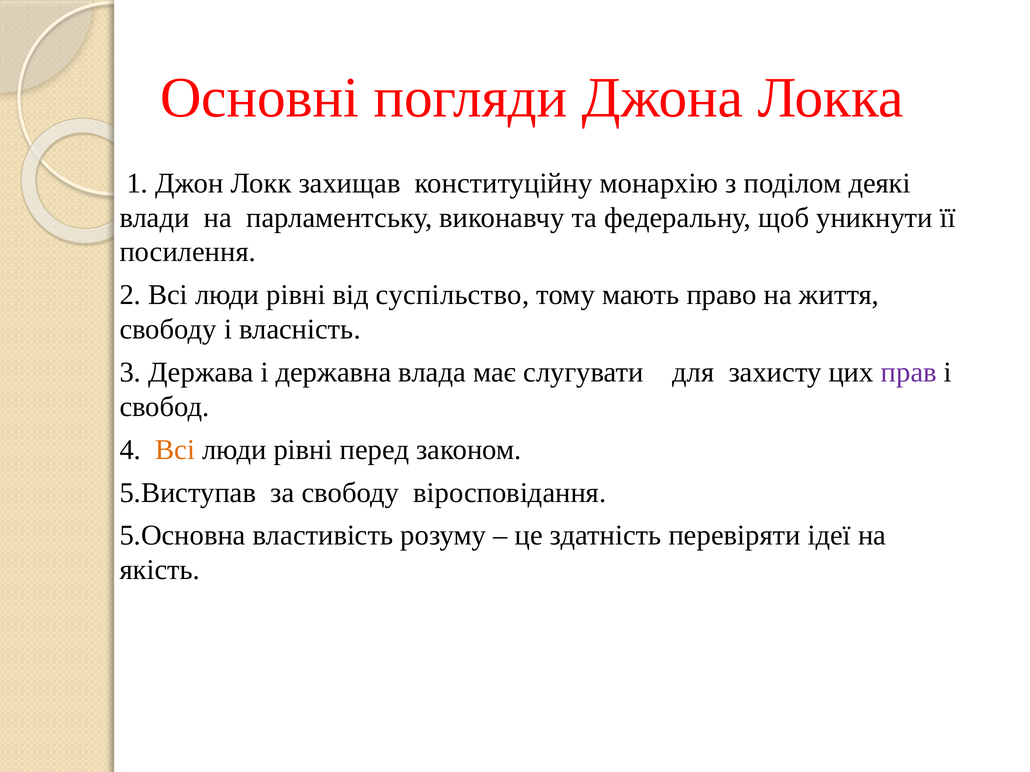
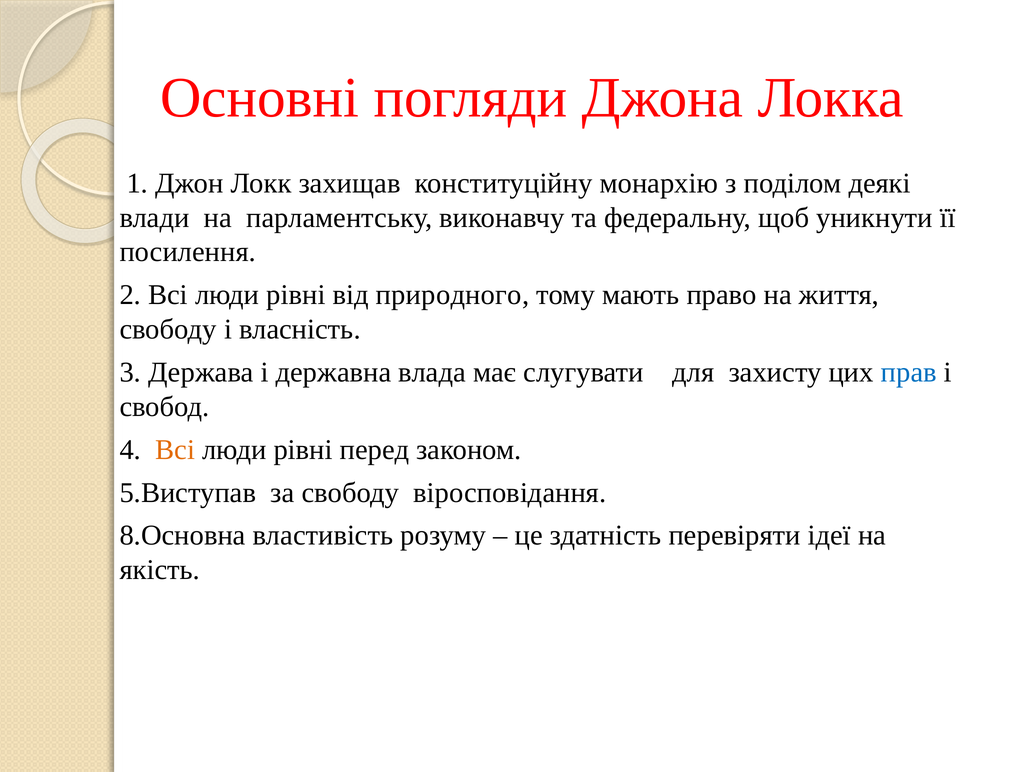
суспільство: суспільство -> природного
прав colour: purple -> blue
5.Основна: 5.Основна -> 8.Основна
